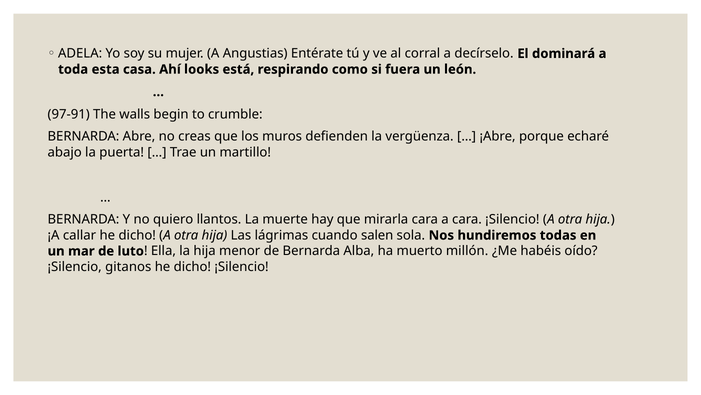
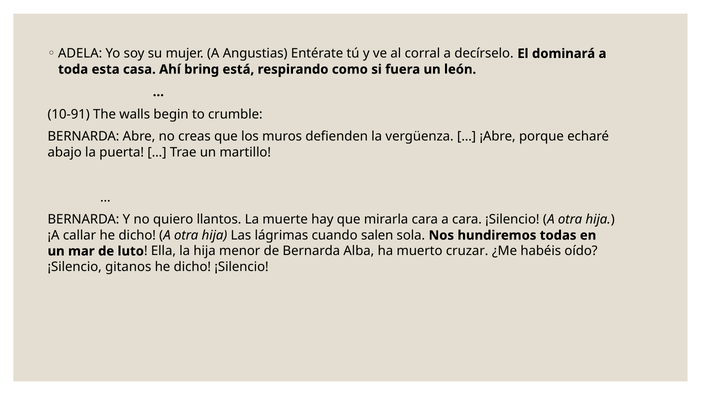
looks: looks -> bring
97-91: 97-91 -> 10-91
millón: millón -> cruzar
